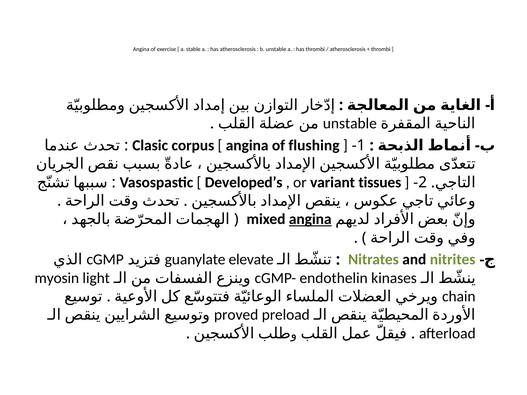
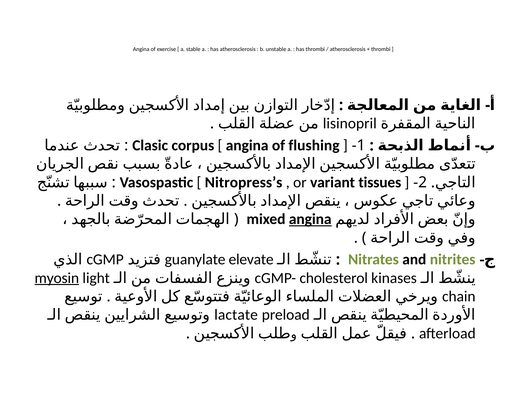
unstable at (350, 124): unstable -> lisinopril
Developed’s: Developed’s -> Nitropress’s
myosin underline: none -> present
endothelin: endothelin -> cholesterol
proved: proved -> lactate
